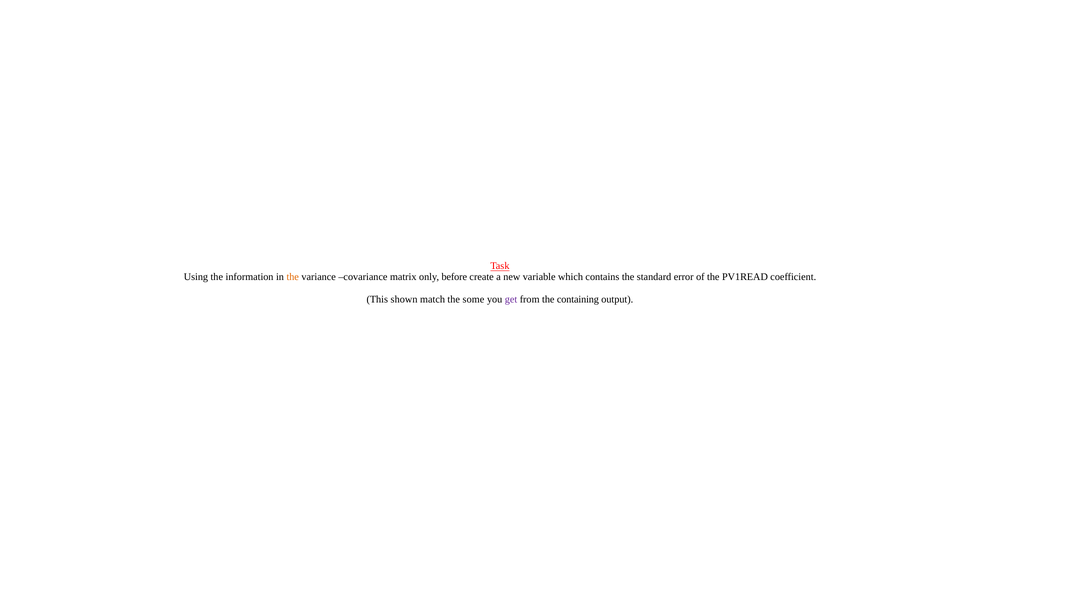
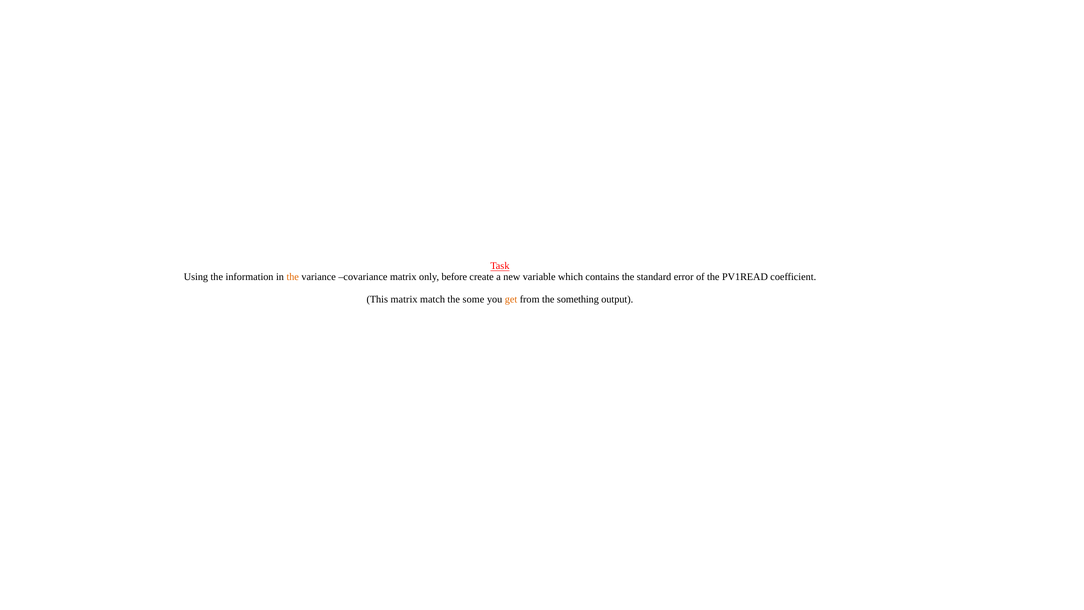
This shown: shown -> matrix
get colour: purple -> orange
containing: containing -> something
